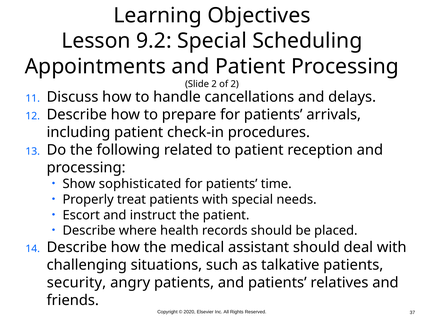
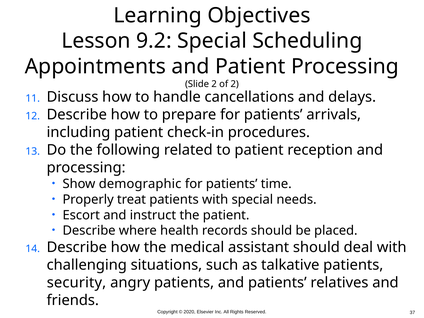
sophisticated: sophisticated -> demographic
